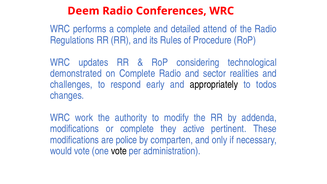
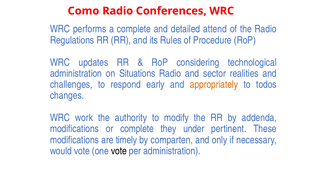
Deem: Deem -> Como
demonstrated at (76, 73): demonstrated -> administration
on Complete: Complete -> Situations
appropriately colour: black -> orange
active: active -> under
police: police -> timely
